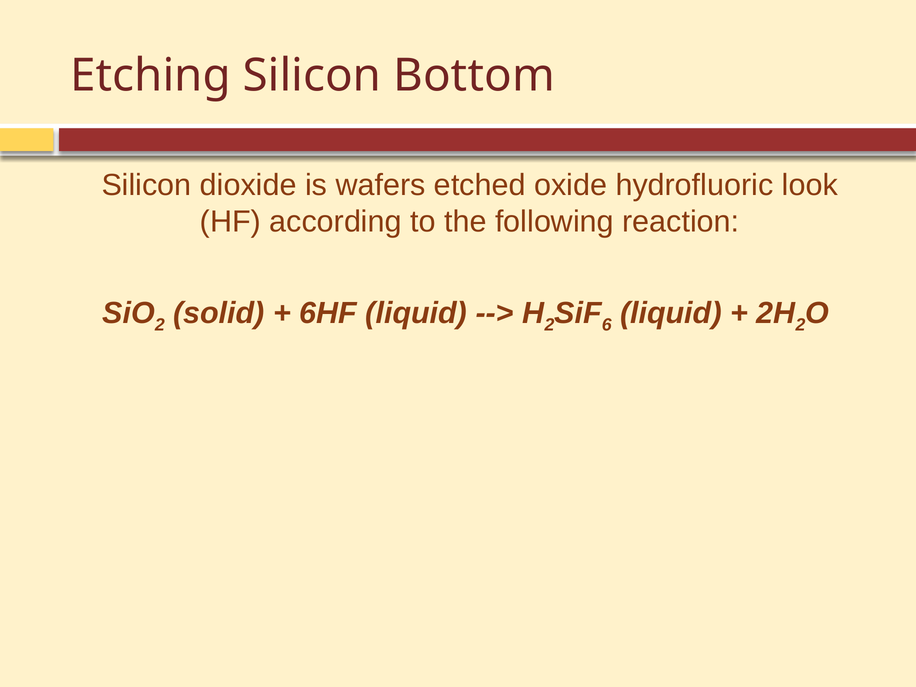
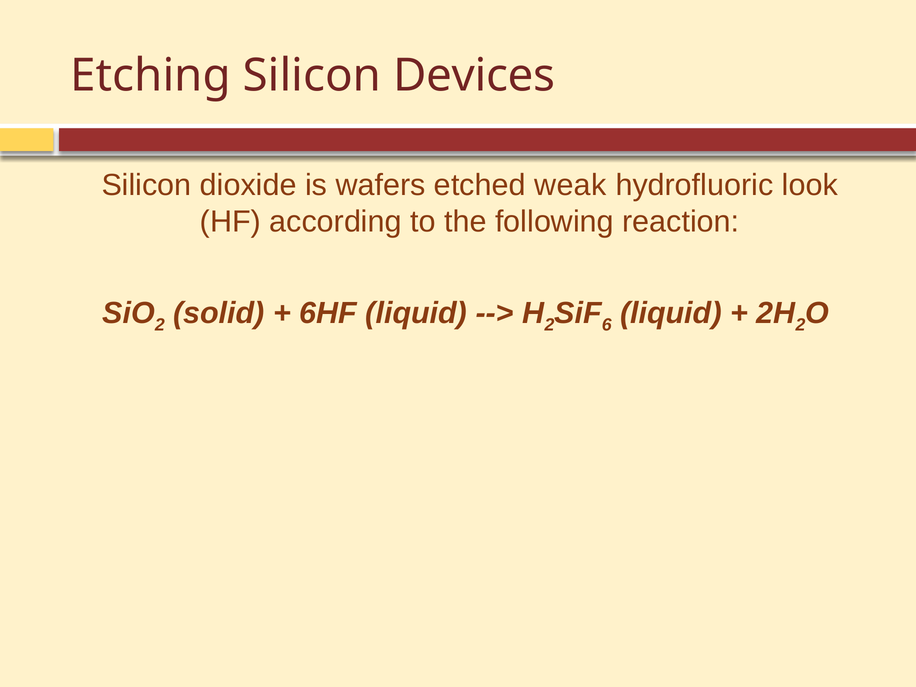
Bottom: Bottom -> Devices
oxide: oxide -> weak
